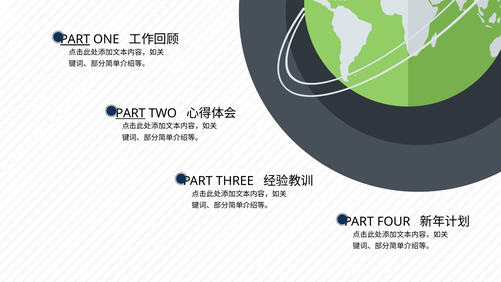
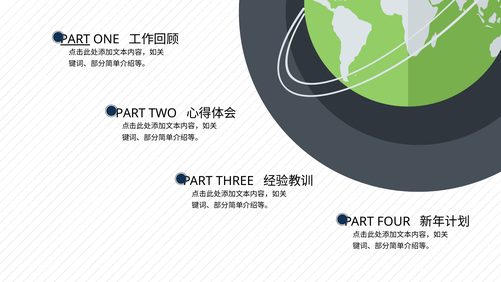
PART at (131, 113) underline: present -> none
